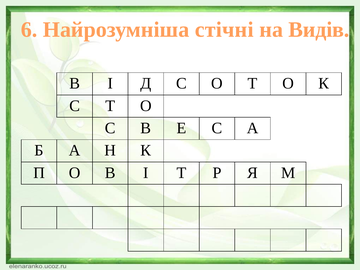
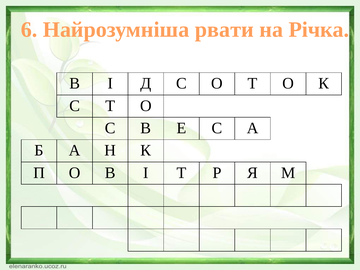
стічні: стічні -> рвати
Видів: Видів -> Річка
